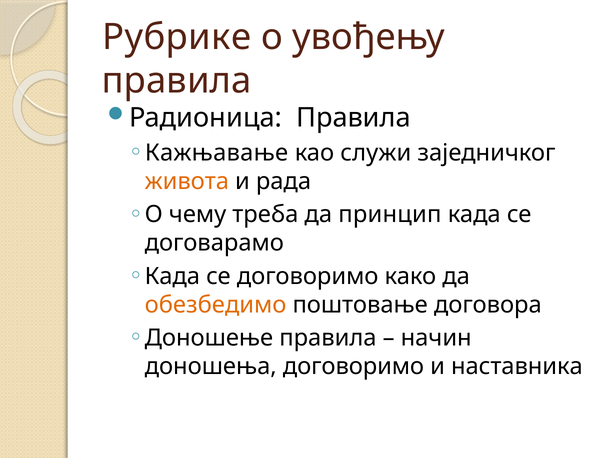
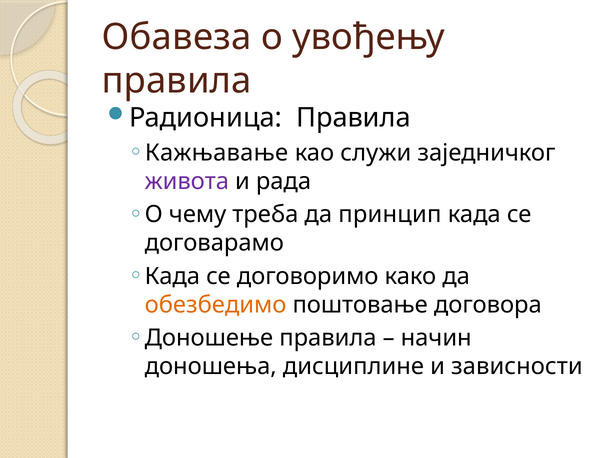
Рубрике: Рубрике -> Обавеза
живота colour: orange -> purple
доношења договоримо: договоримо -> дисциплине
наставника: наставника -> зависности
